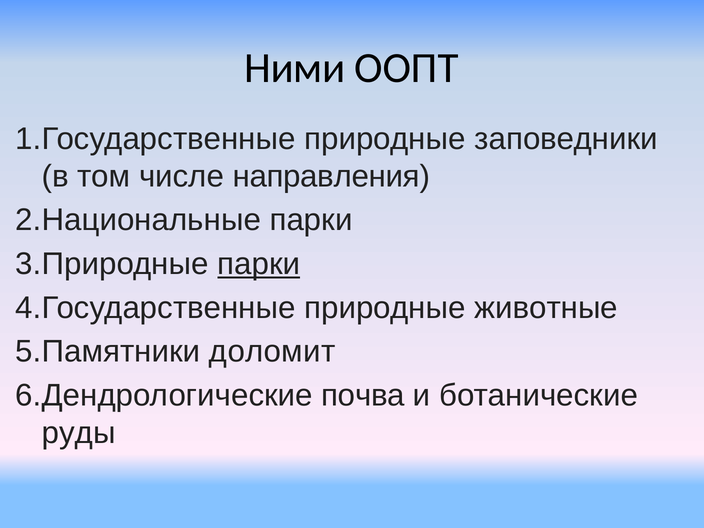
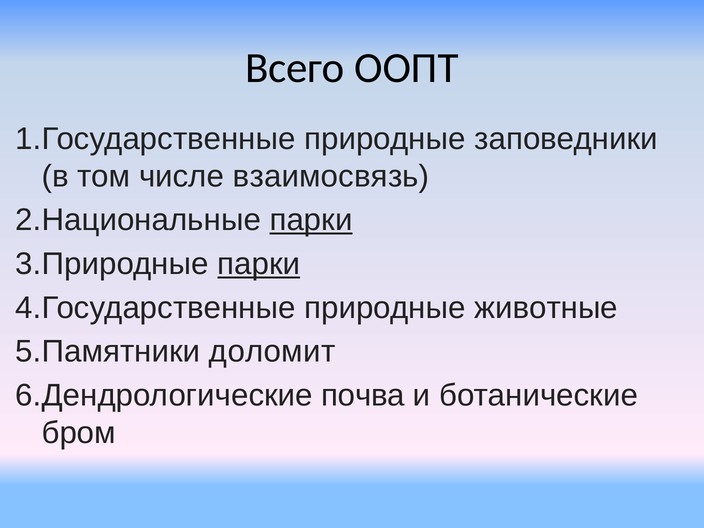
Ними: Ними -> Всего
направления: направления -> взаимосвязь
парки at (311, 220) underline: none -> present
руды: руды -> бром
